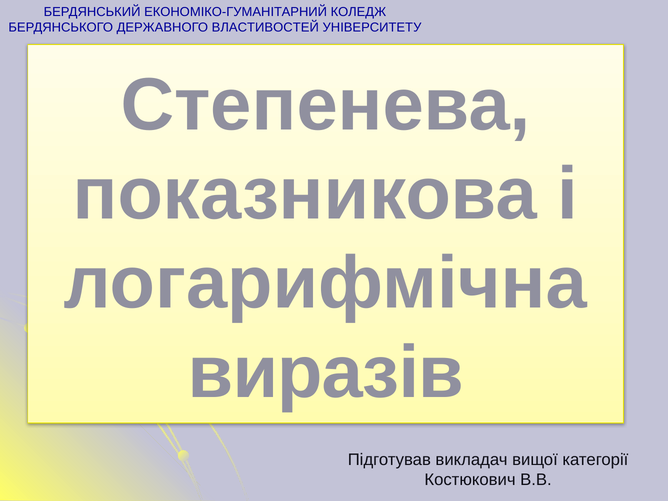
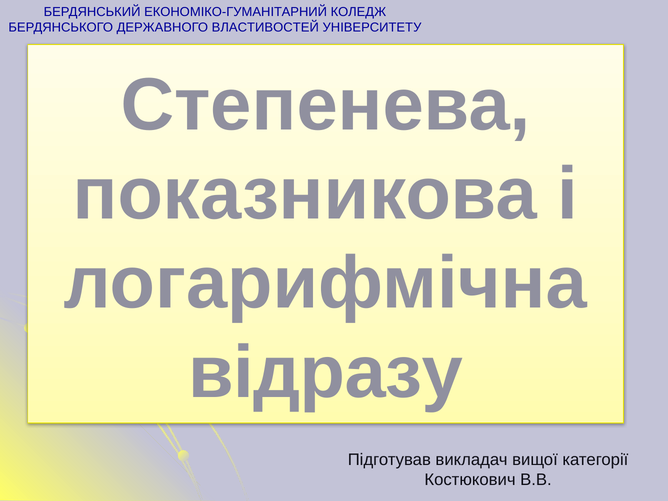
виразів: виразів -> відразу
